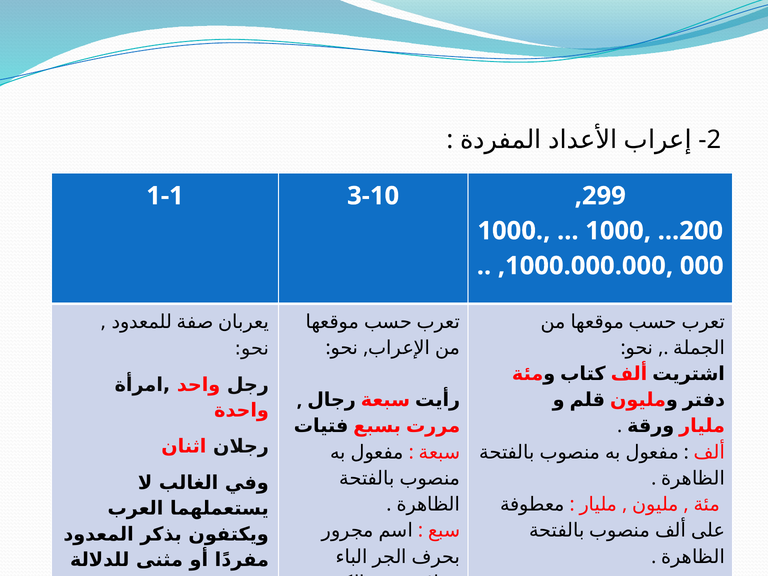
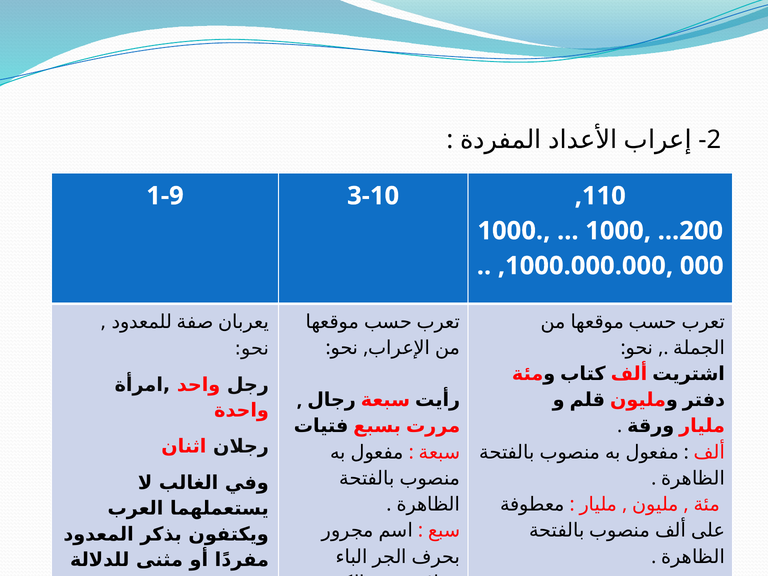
1-1: 1-1 -> 1-9
299: 299 -> 110
